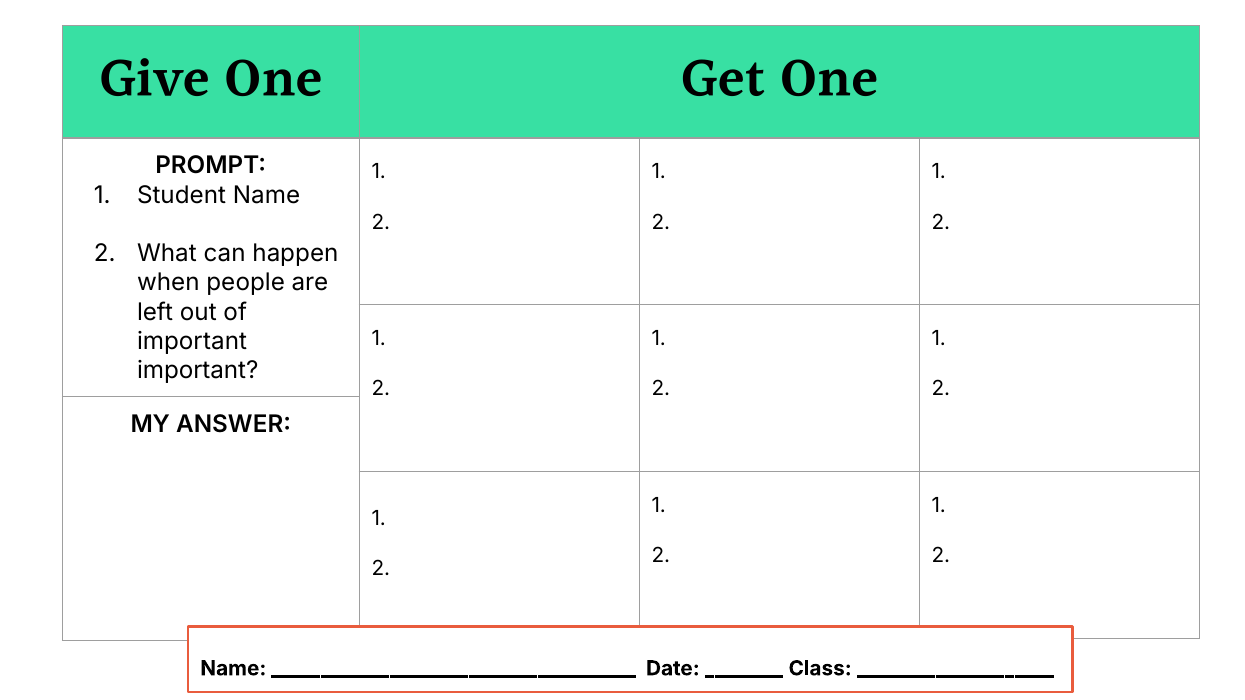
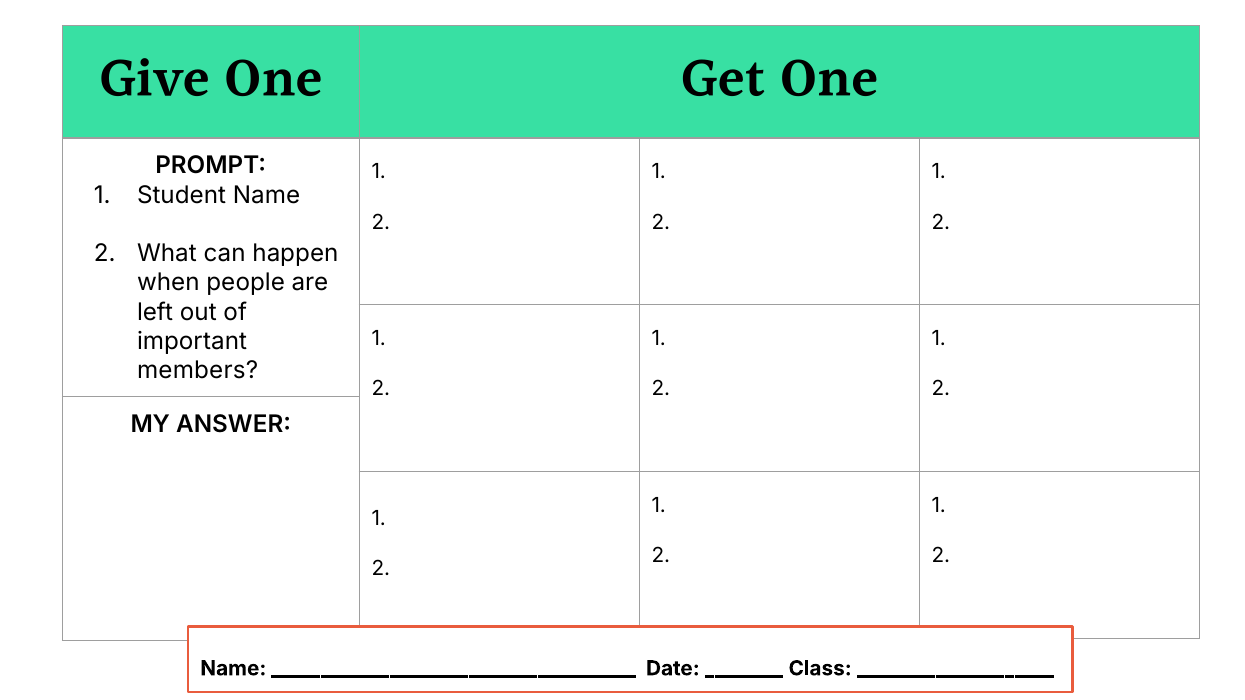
important at (198, 371): important -> members
